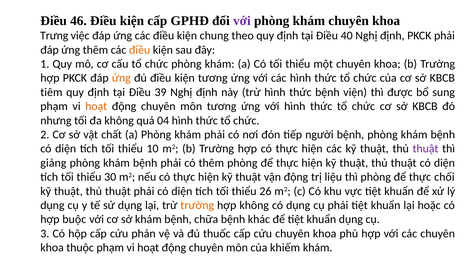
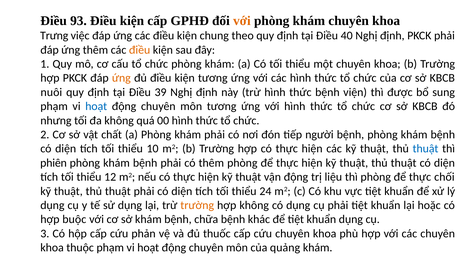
46: 46 -> 93
với at (242, 21) colour: purple -> orange
tiêm: tiêm -> nuôi
hoạt at (96, 106) colour: orange -> blue
04: 04 -> 00
thuật at (426, 149) colour: purple -> blue
giảng: giảng -> phiên
30: 30 -> 12
26: 26 -> 24
khiếm: khiếm -> quảng
